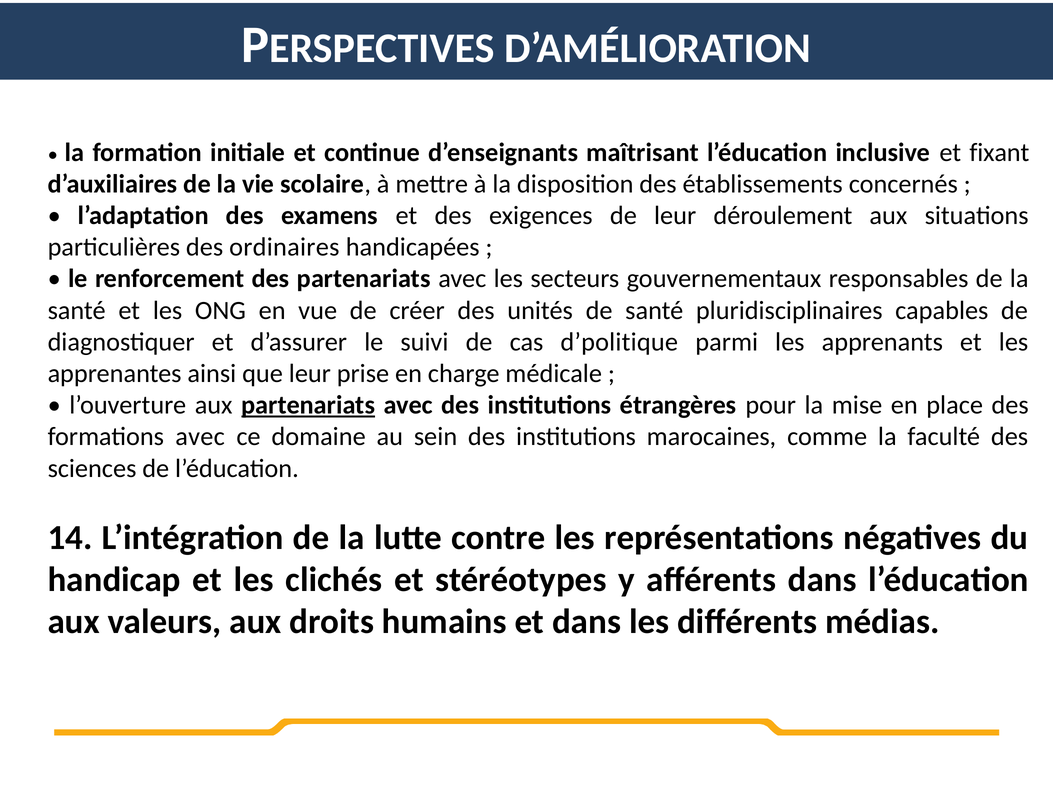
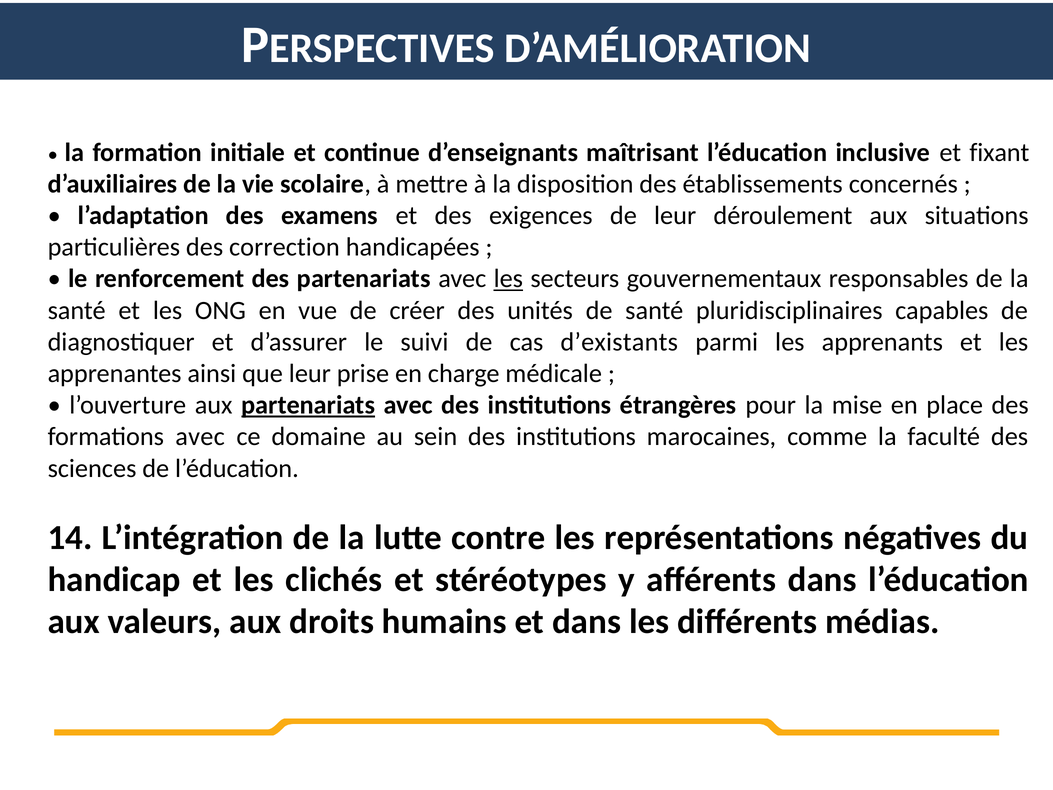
ordinaires: ordinaires -> correction
les at (508, 279) underline: none -> present
d’politique: d’politique -> d’existants
